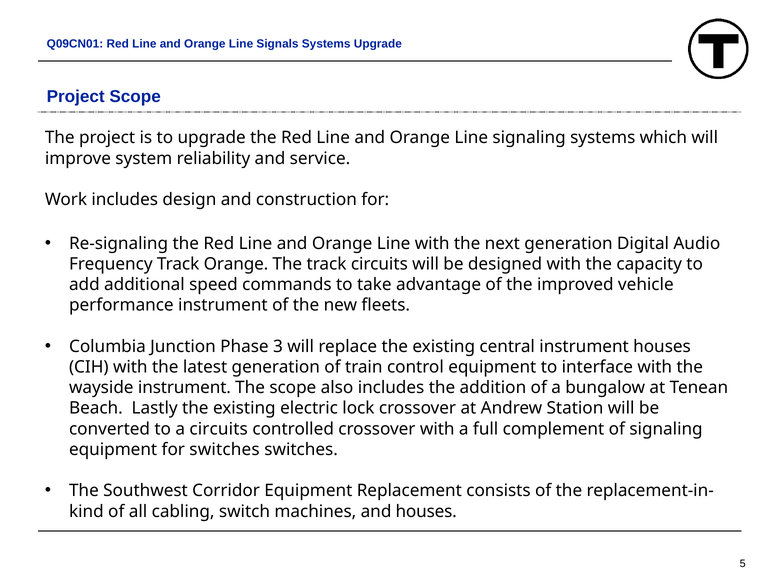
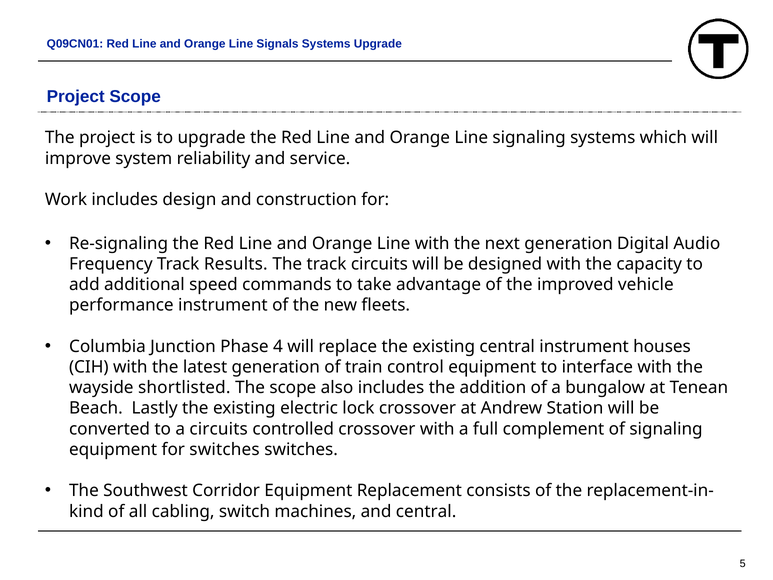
Track Orange: Orange -> Results
3: 3 -> 4
wayside instrument: instrument -> shortlisted
and houses: houses -> central
